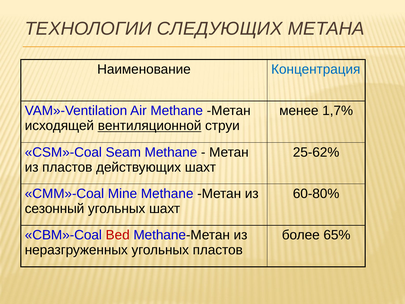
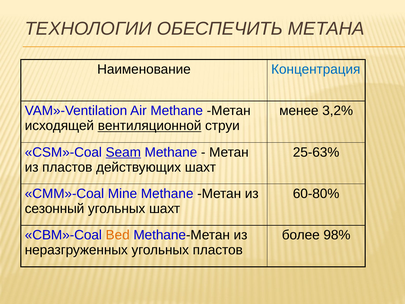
СЛЕДУЮЩИХ: СЛЕДУЮЩИХ -> ОБЕСПЕЧИТЬ
1,7%: 1,7% -> 3,2%
Seam underline: none -> present
25-62%: 25-62% -> 25-63%
Bed colour: red -> orange
65%: 65% -> 98%
